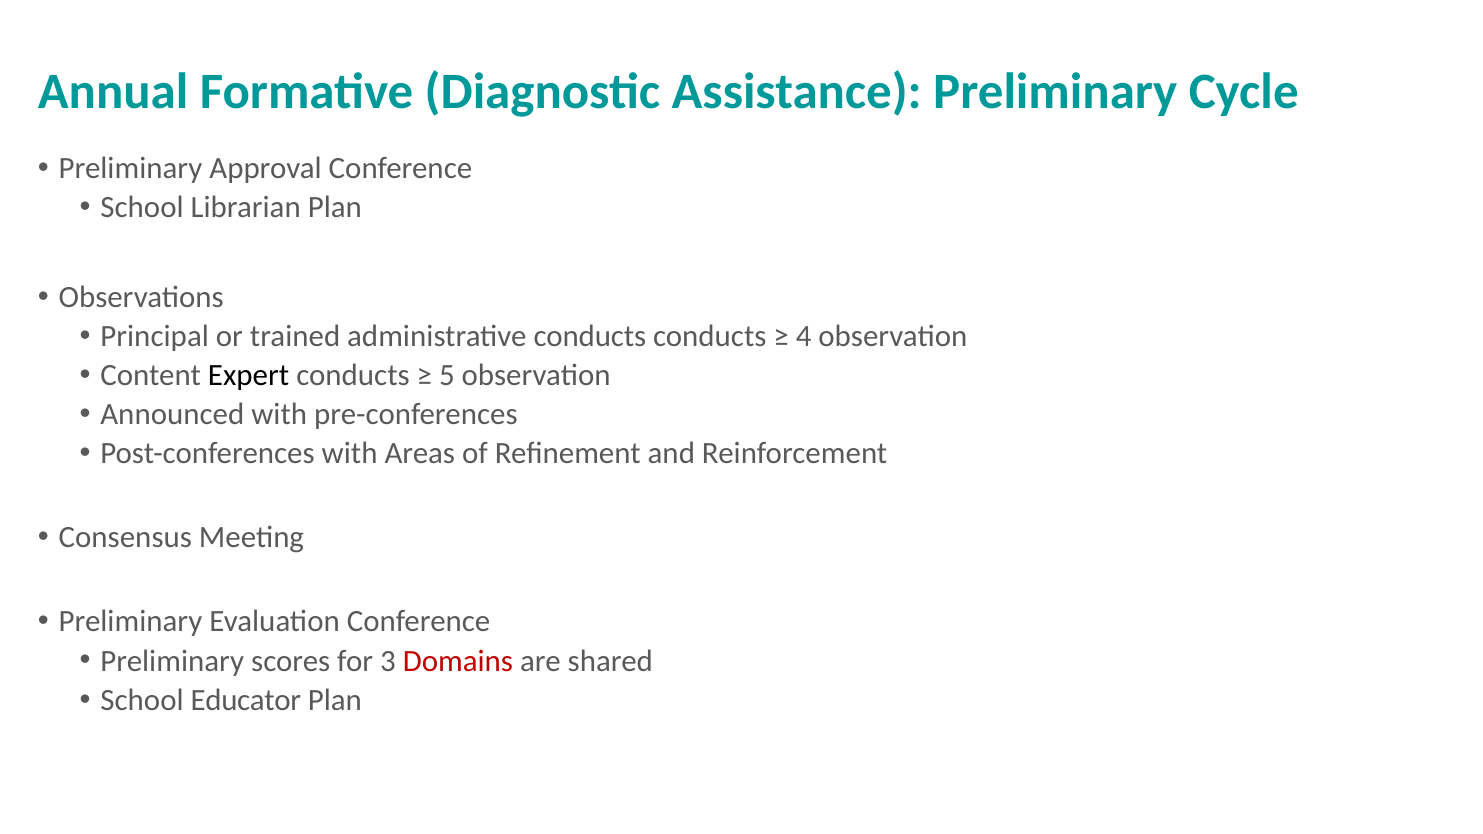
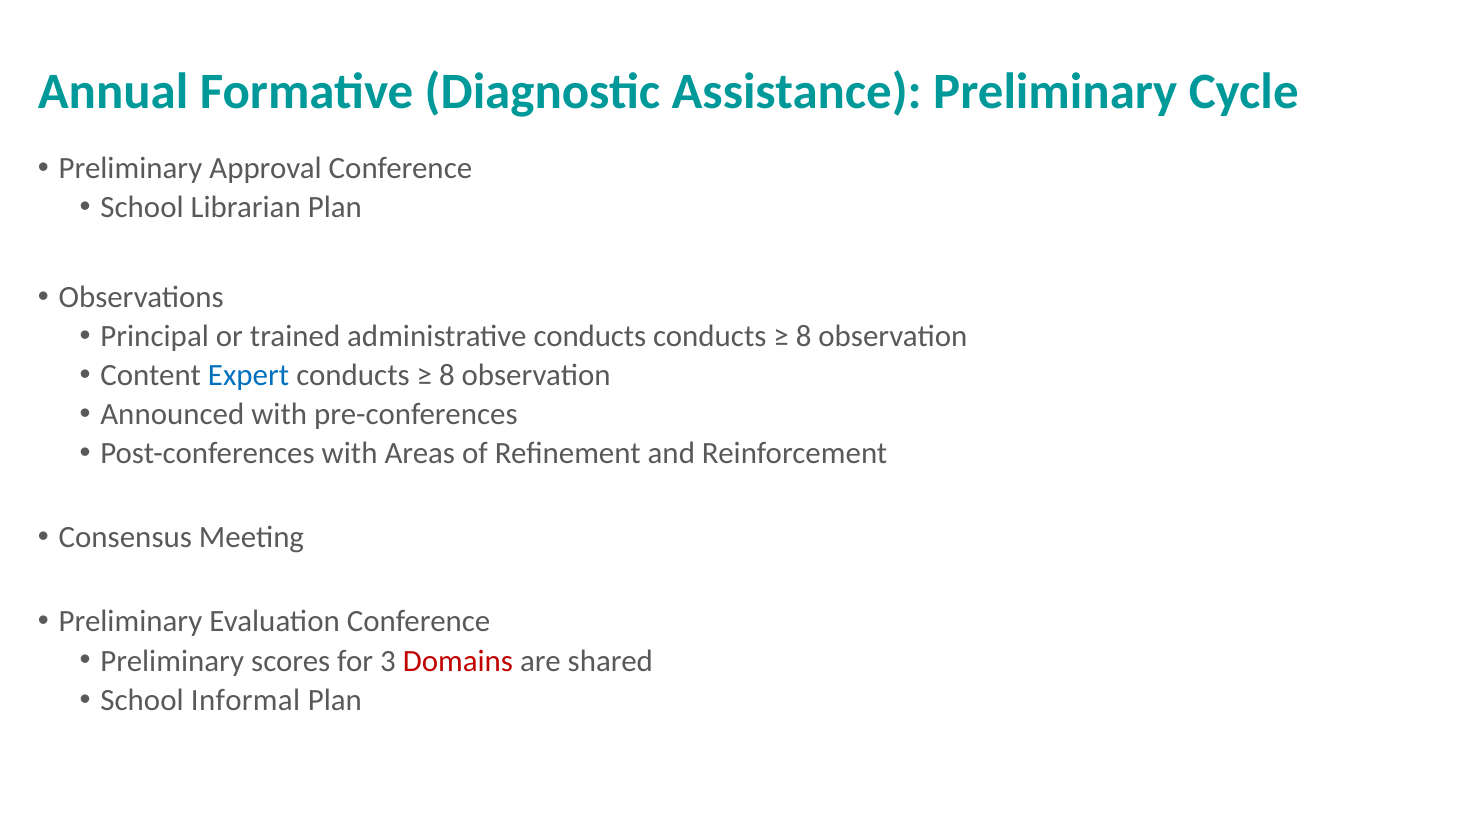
4 at (804, 336): 4 -> 8
Expert colour: black -> blue
5 at (447, 375): 5 -> 8
Educator: Educator -> Informal
